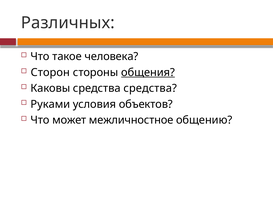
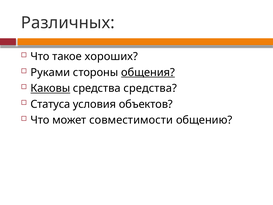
человека: человека -> хороших
Сторон: Сторон -> Руками
Каковы underline: none -> present
Руками: Руками -> Статуса
межличностное: межличностное -> совместимости
